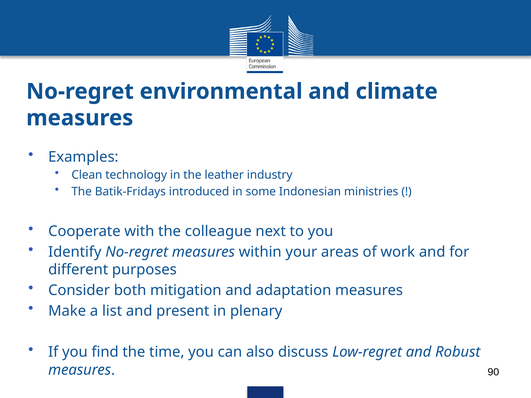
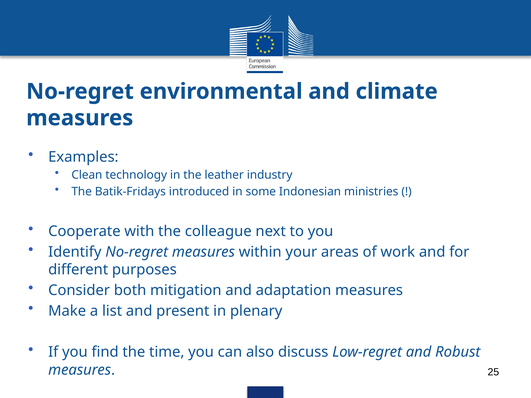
90: 90 -> 25
